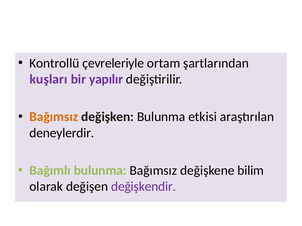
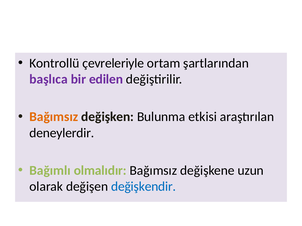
kuşları: kuşları -> başlıca
yapılır: yapılır -> edilen
Bağımlı bulunma: bulunma -> olmalıdır
bilim: bilim -> uzun
değişkendir colour: purple -> blue
